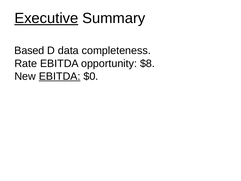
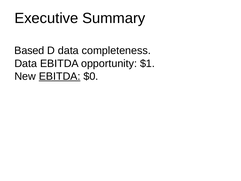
Executive underline: present -> none
Rate at (26, 63): Rate -> Data
$8: $8 -> $1
